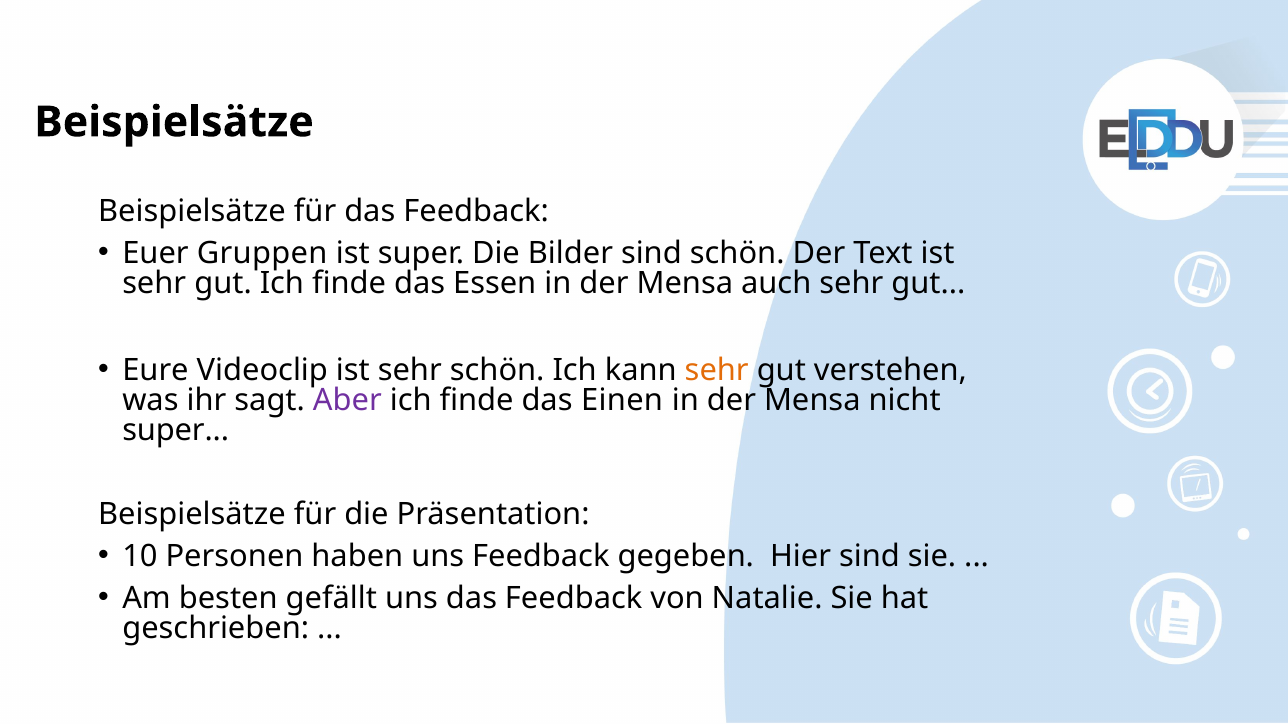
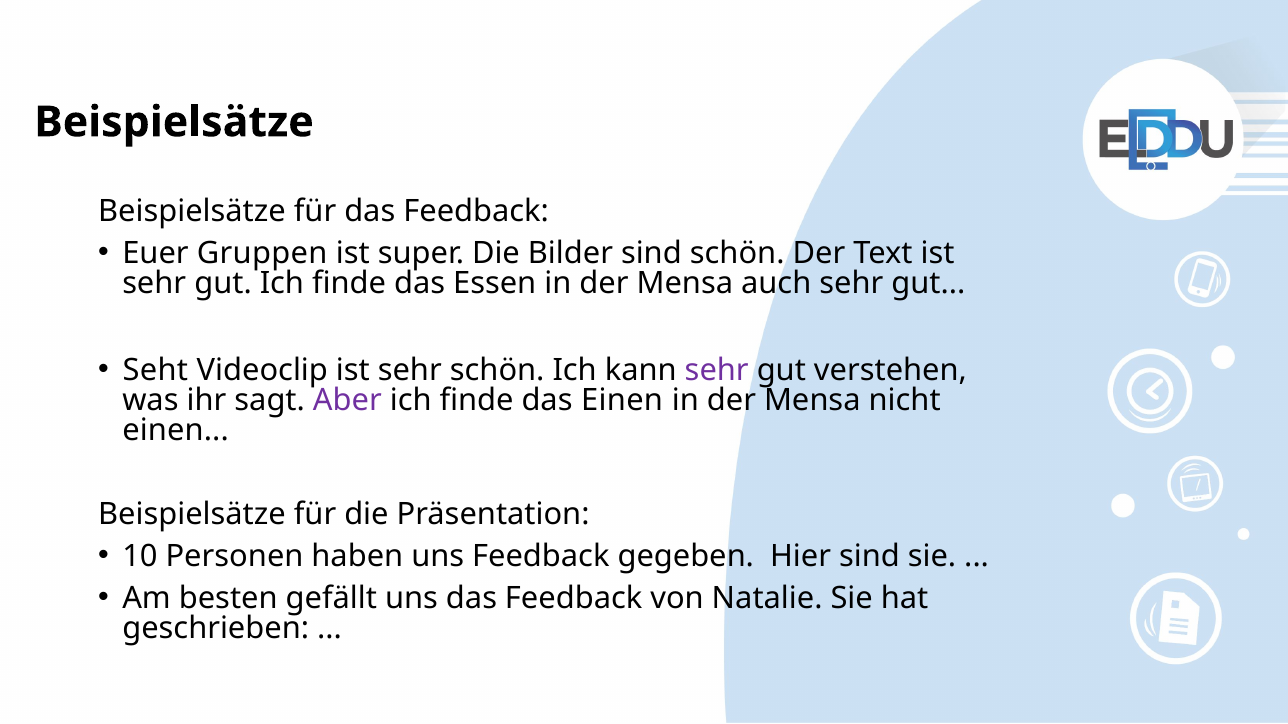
Eure: Eure -> Seht
sehr at (717, 371) colour: orange -> purple
super at (176, 431): super -> einen
